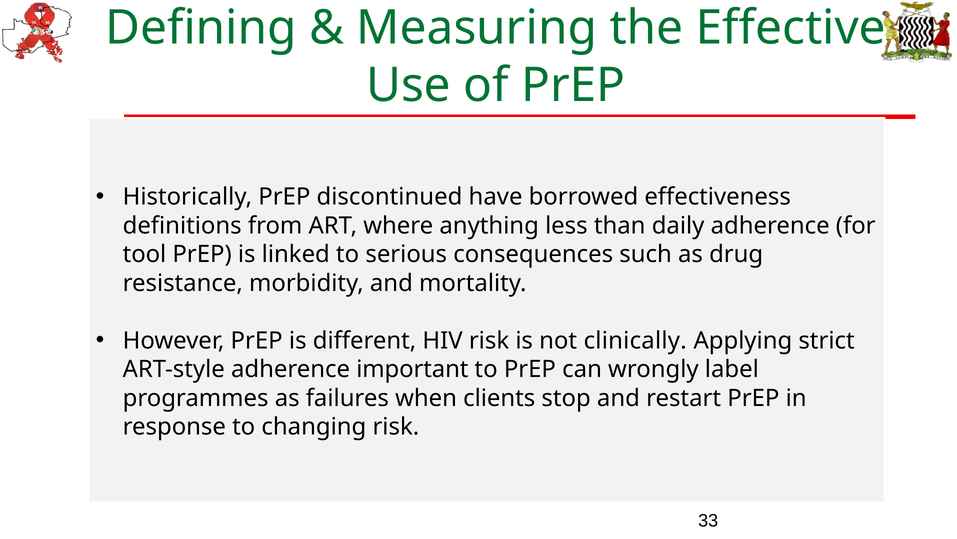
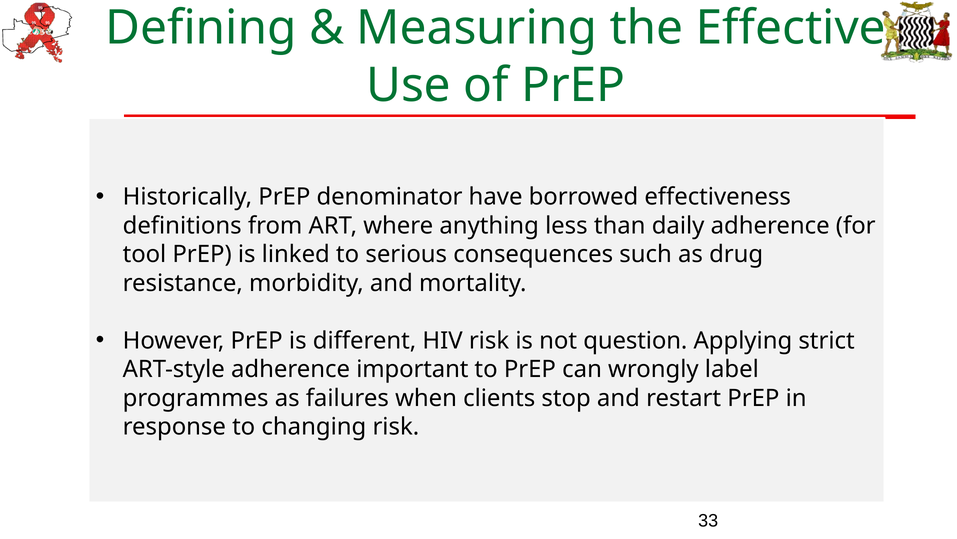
discontinued: discontinued -> denominator
clinically: clinically -> question
